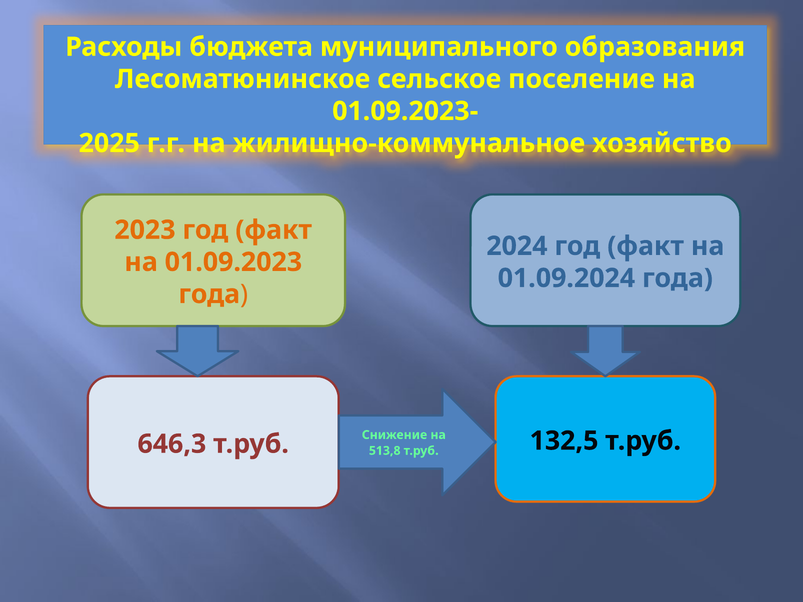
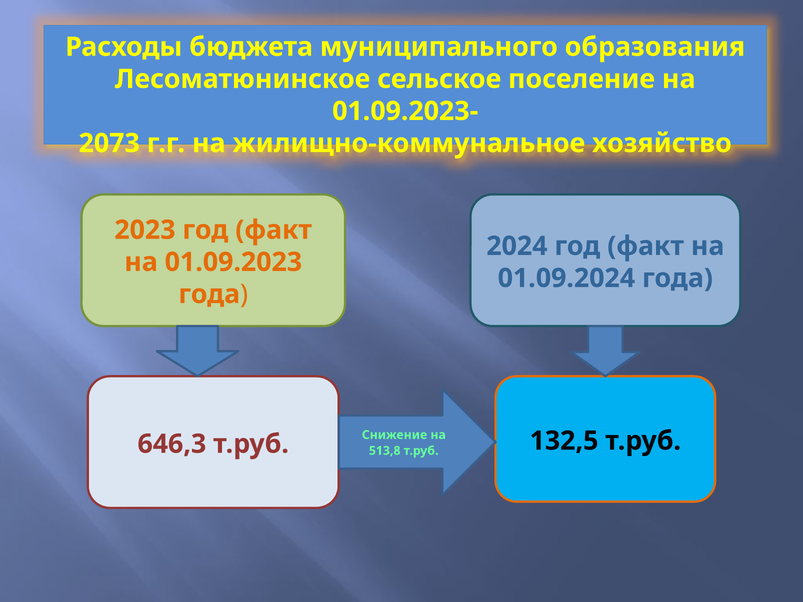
2025: 2025 -> 2073
